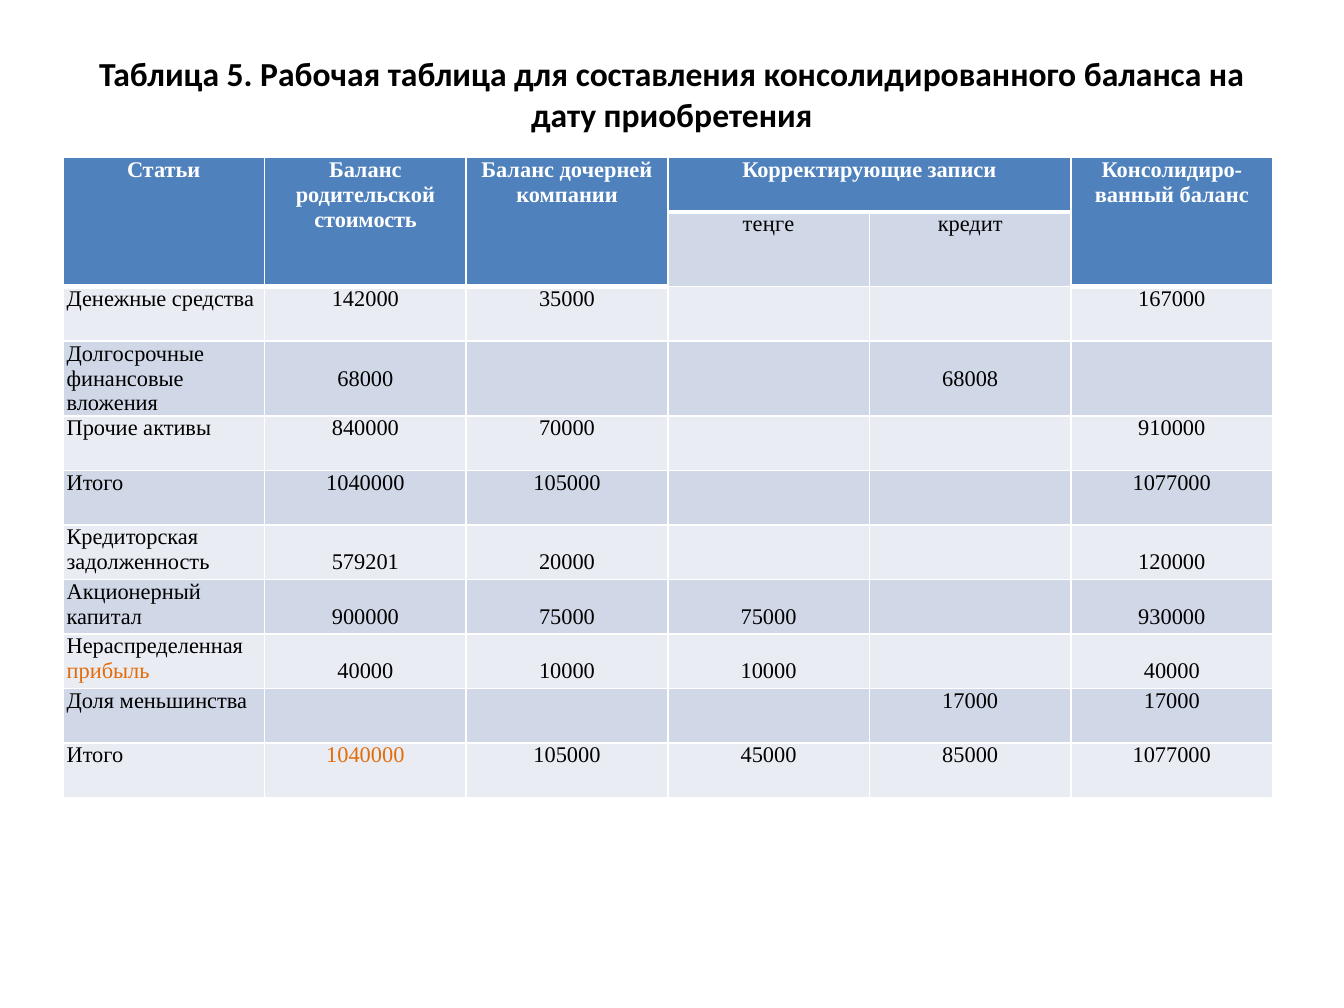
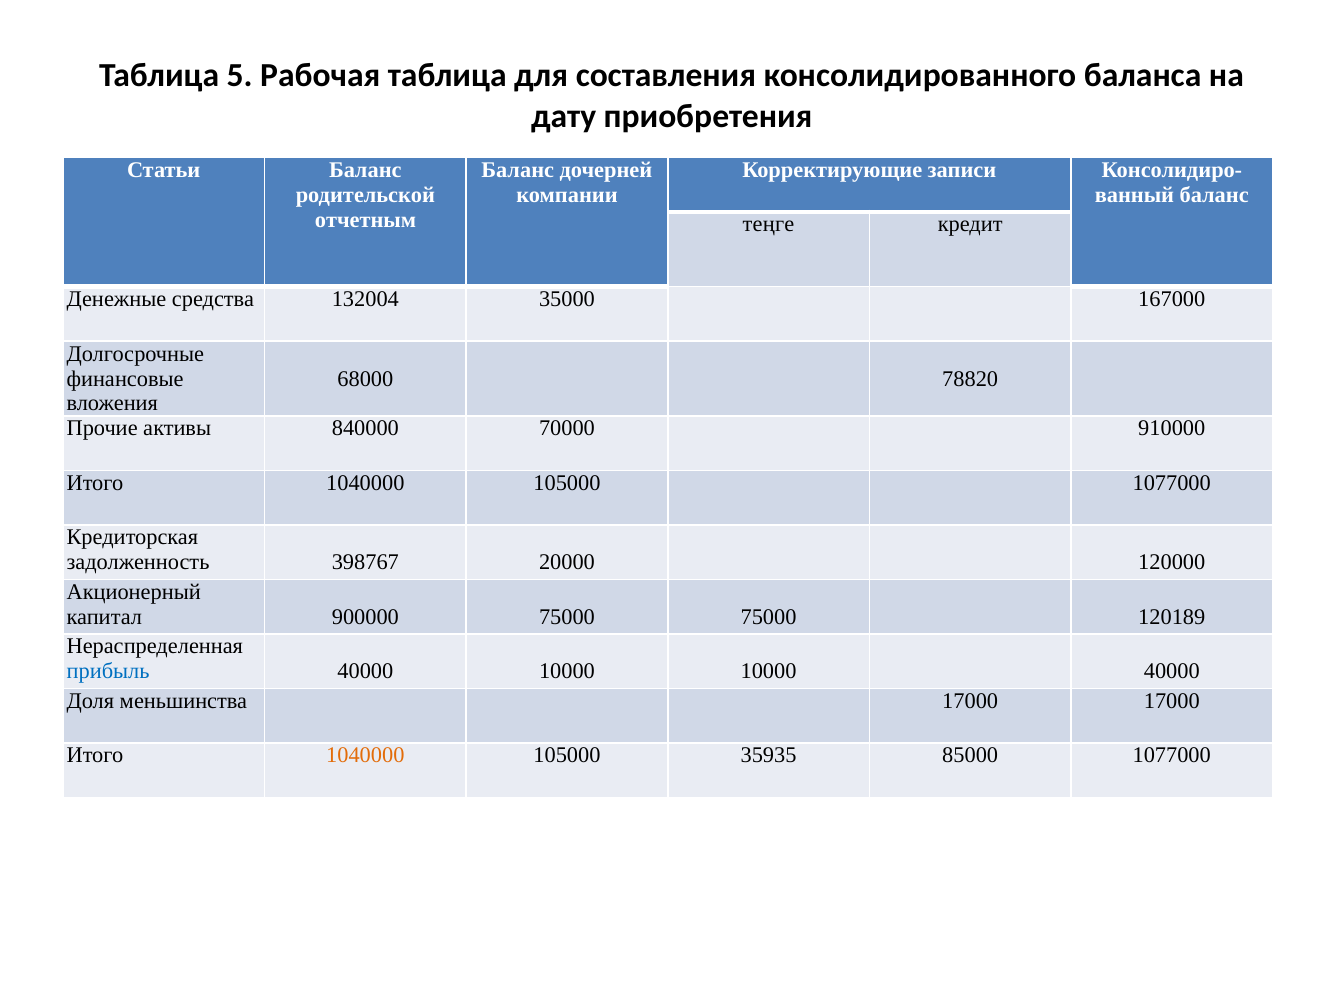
стоимость: стоимость -> отчетным
142000: 142000 -> 132004
68008: 68008 -> 78820
579201: 579201 -> 398767
930000: 930000 -> 120189
прибыль colour: orange -> blue
45000: 45000 -> 35935
